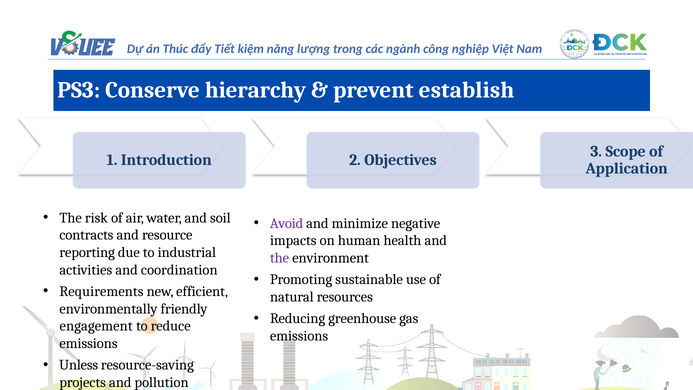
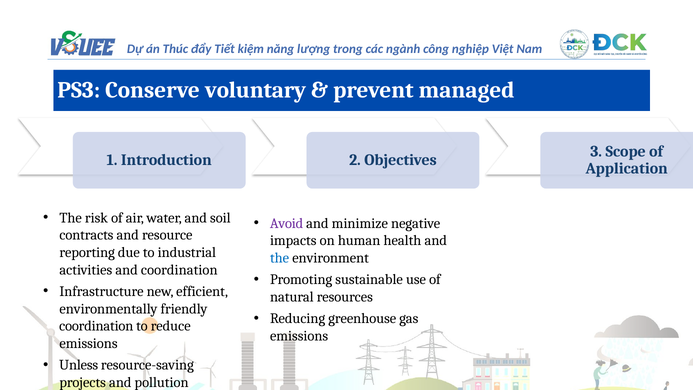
hierarchy: hierarchy -> voluntary
establish: establish -> managed
the at (280, 258) colour: purple -> blue
Requirements: Requirements -> Infrastructure
engagement at (96, 326): engagement -> coordination
